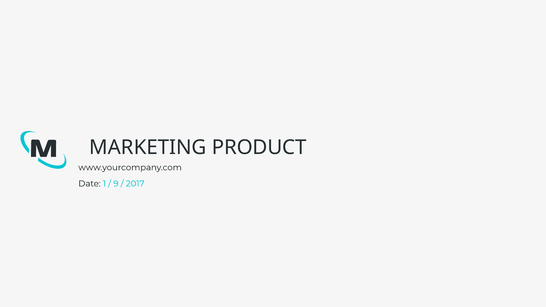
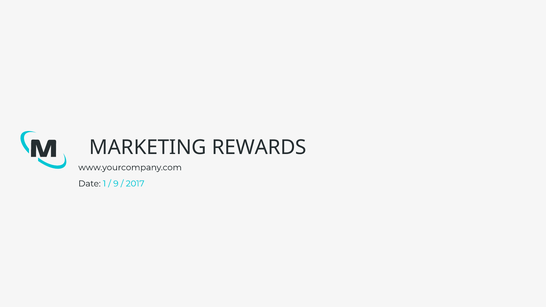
PRODUCT: PRODUCT -> REWARDS
